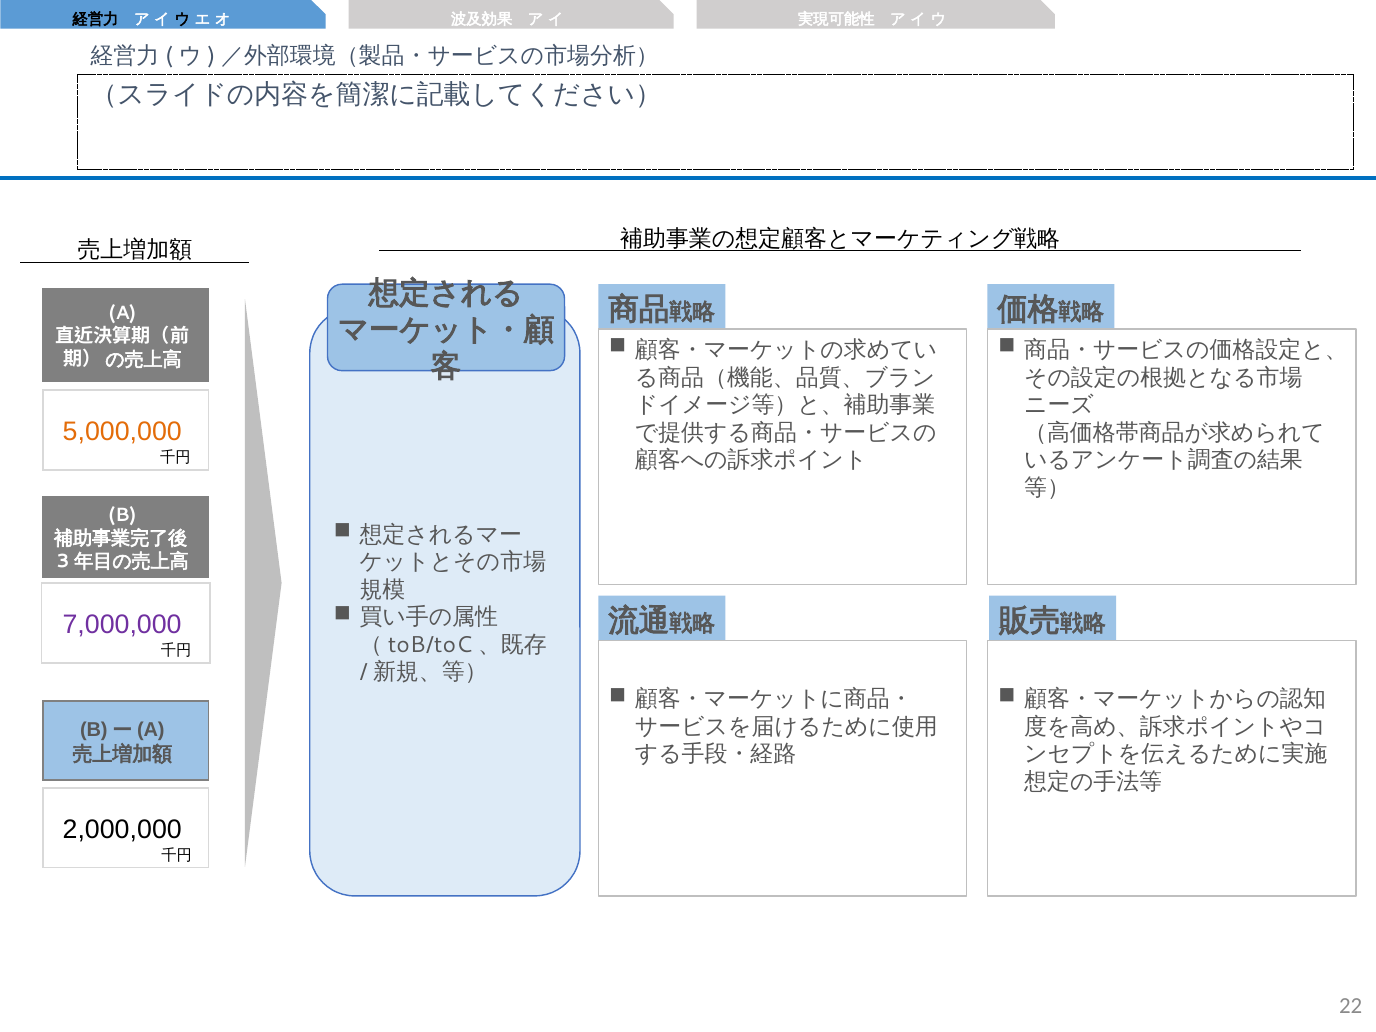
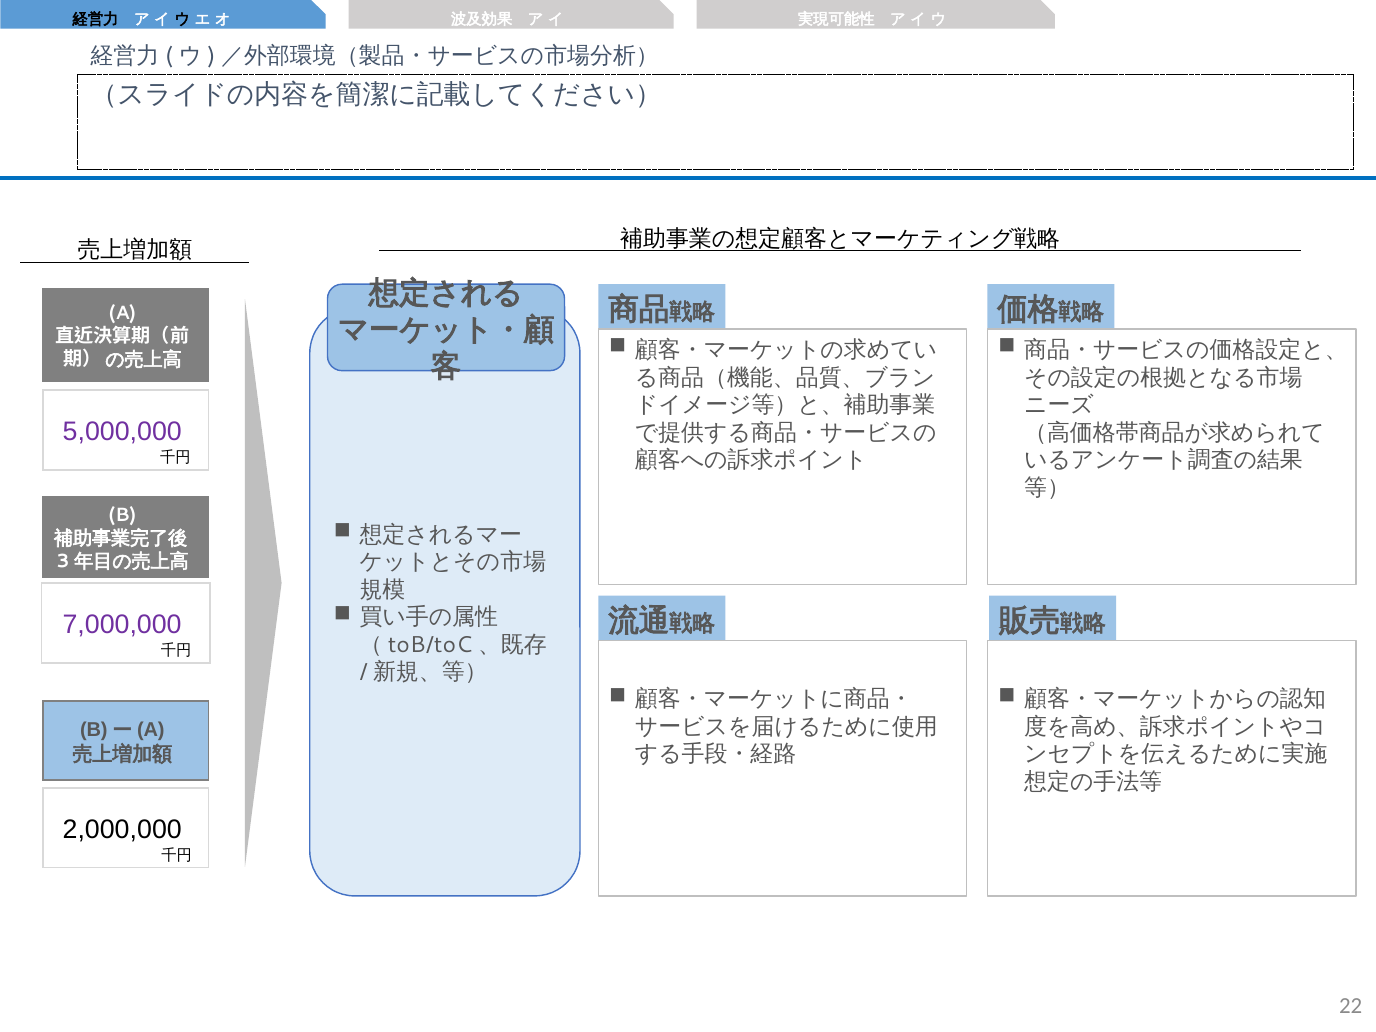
5,000,000 colour: orange -> purple
